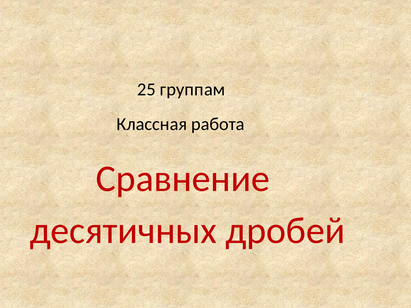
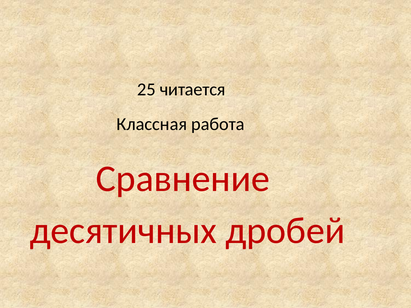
группам: группам -> читается
